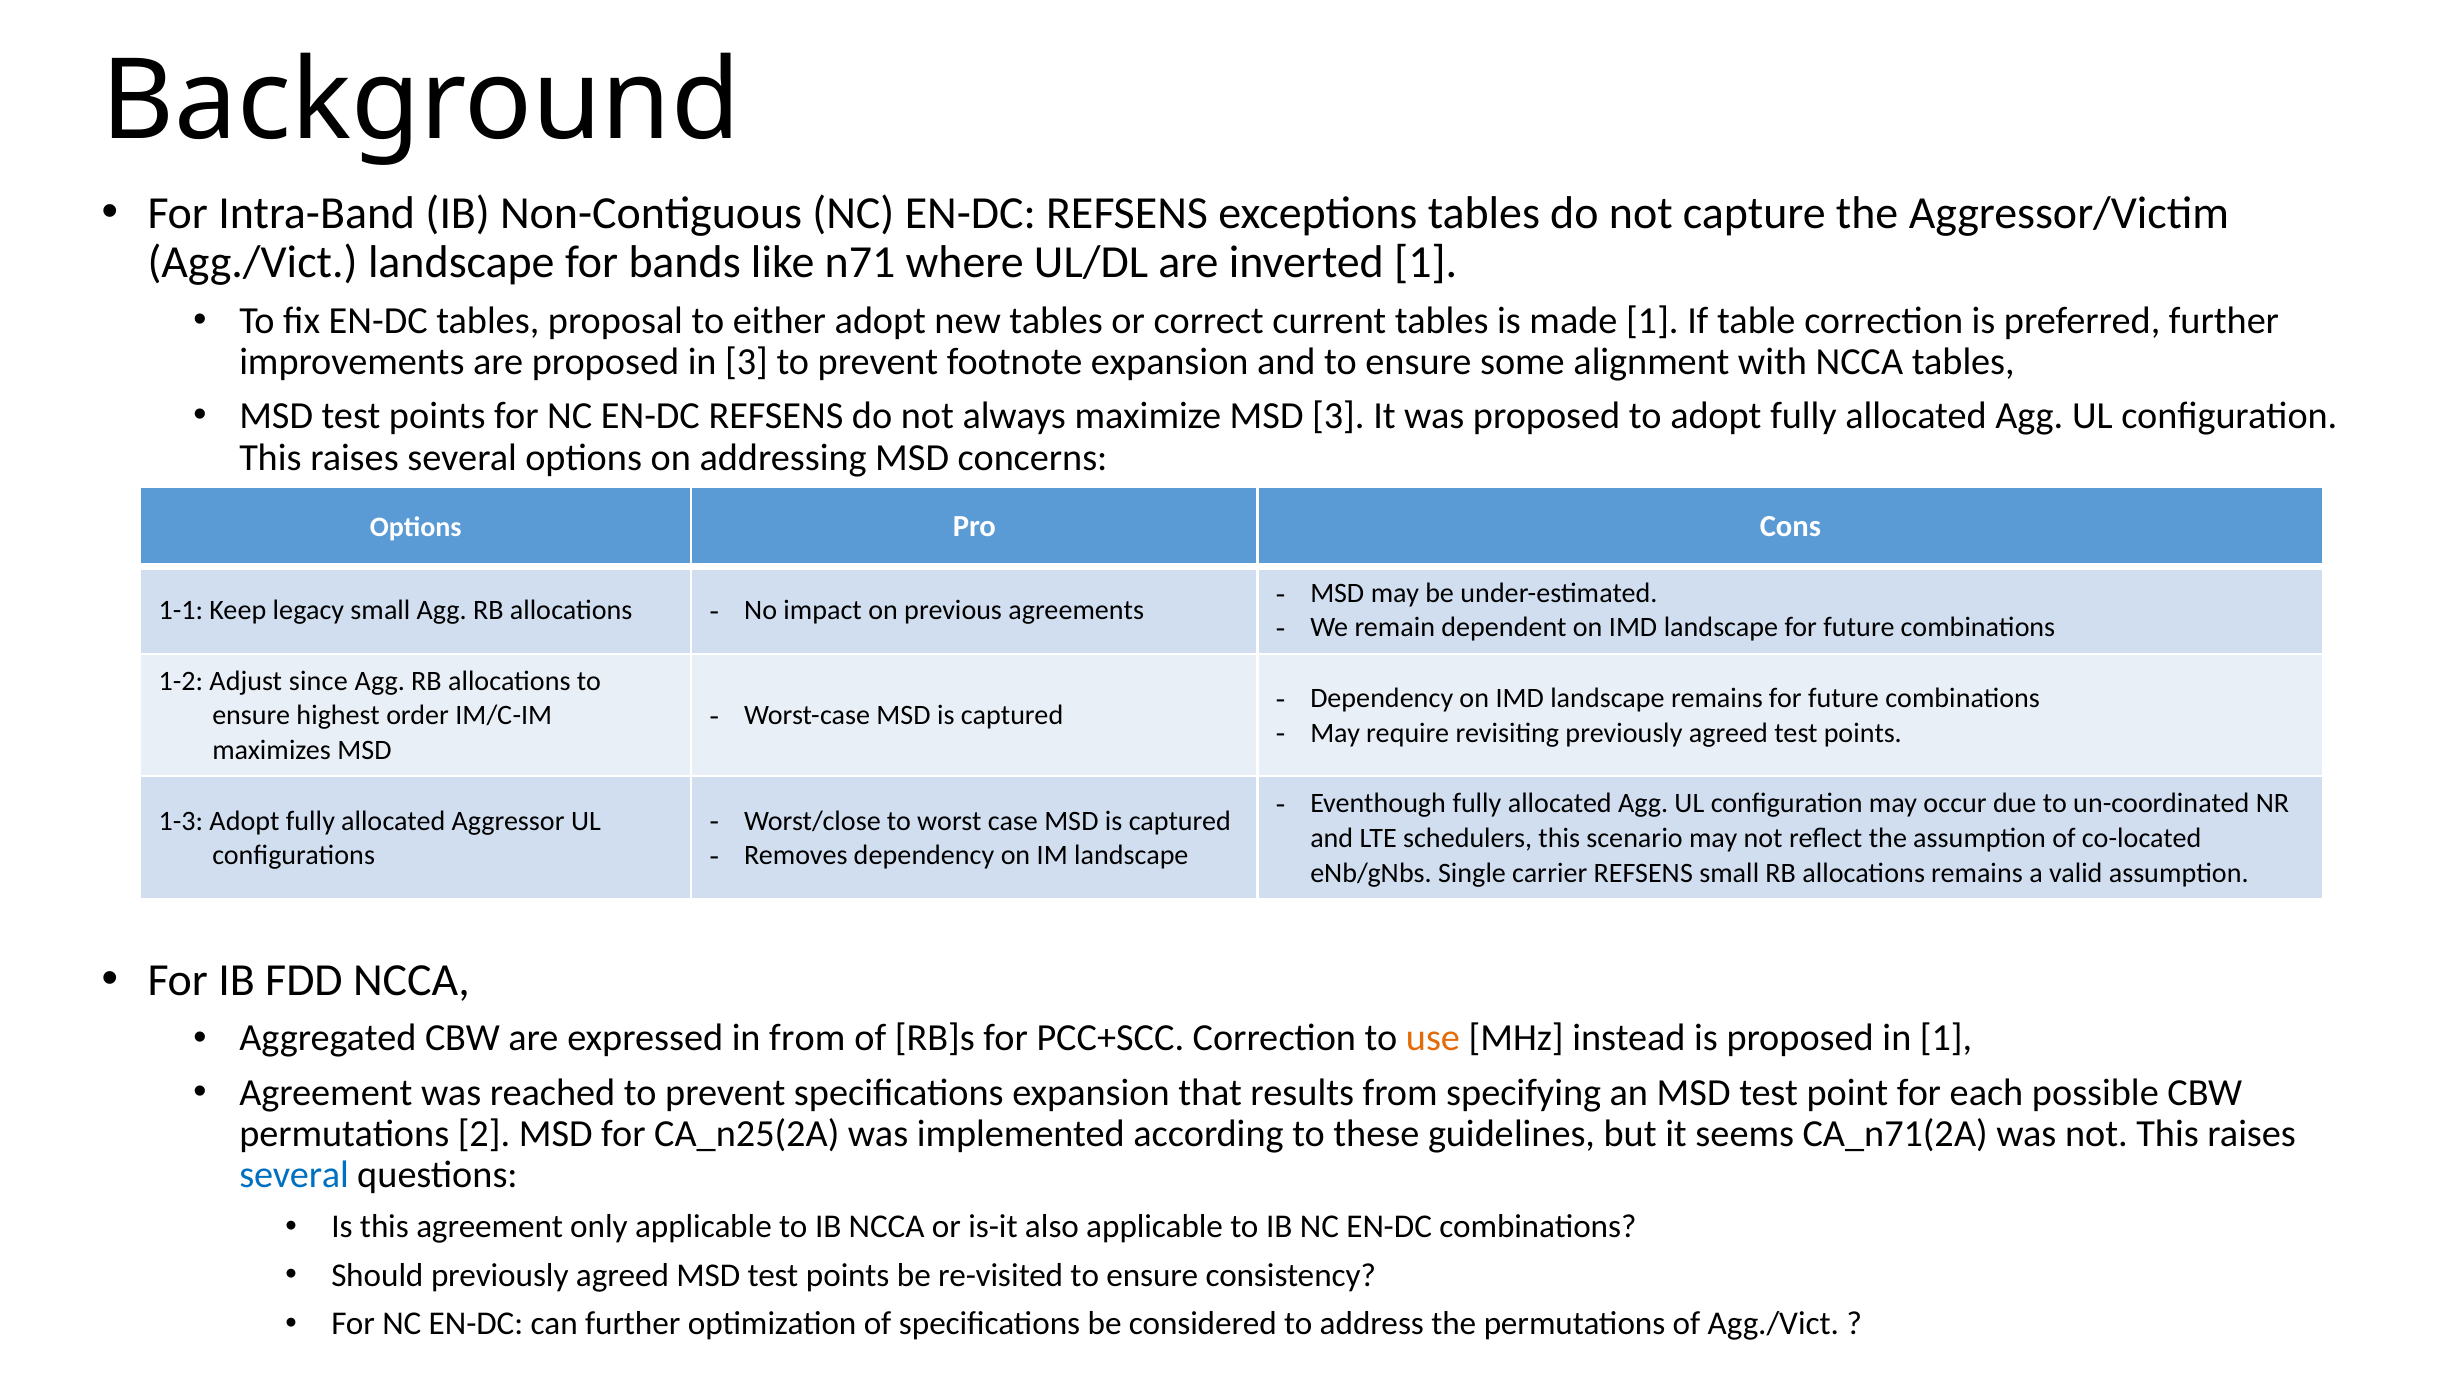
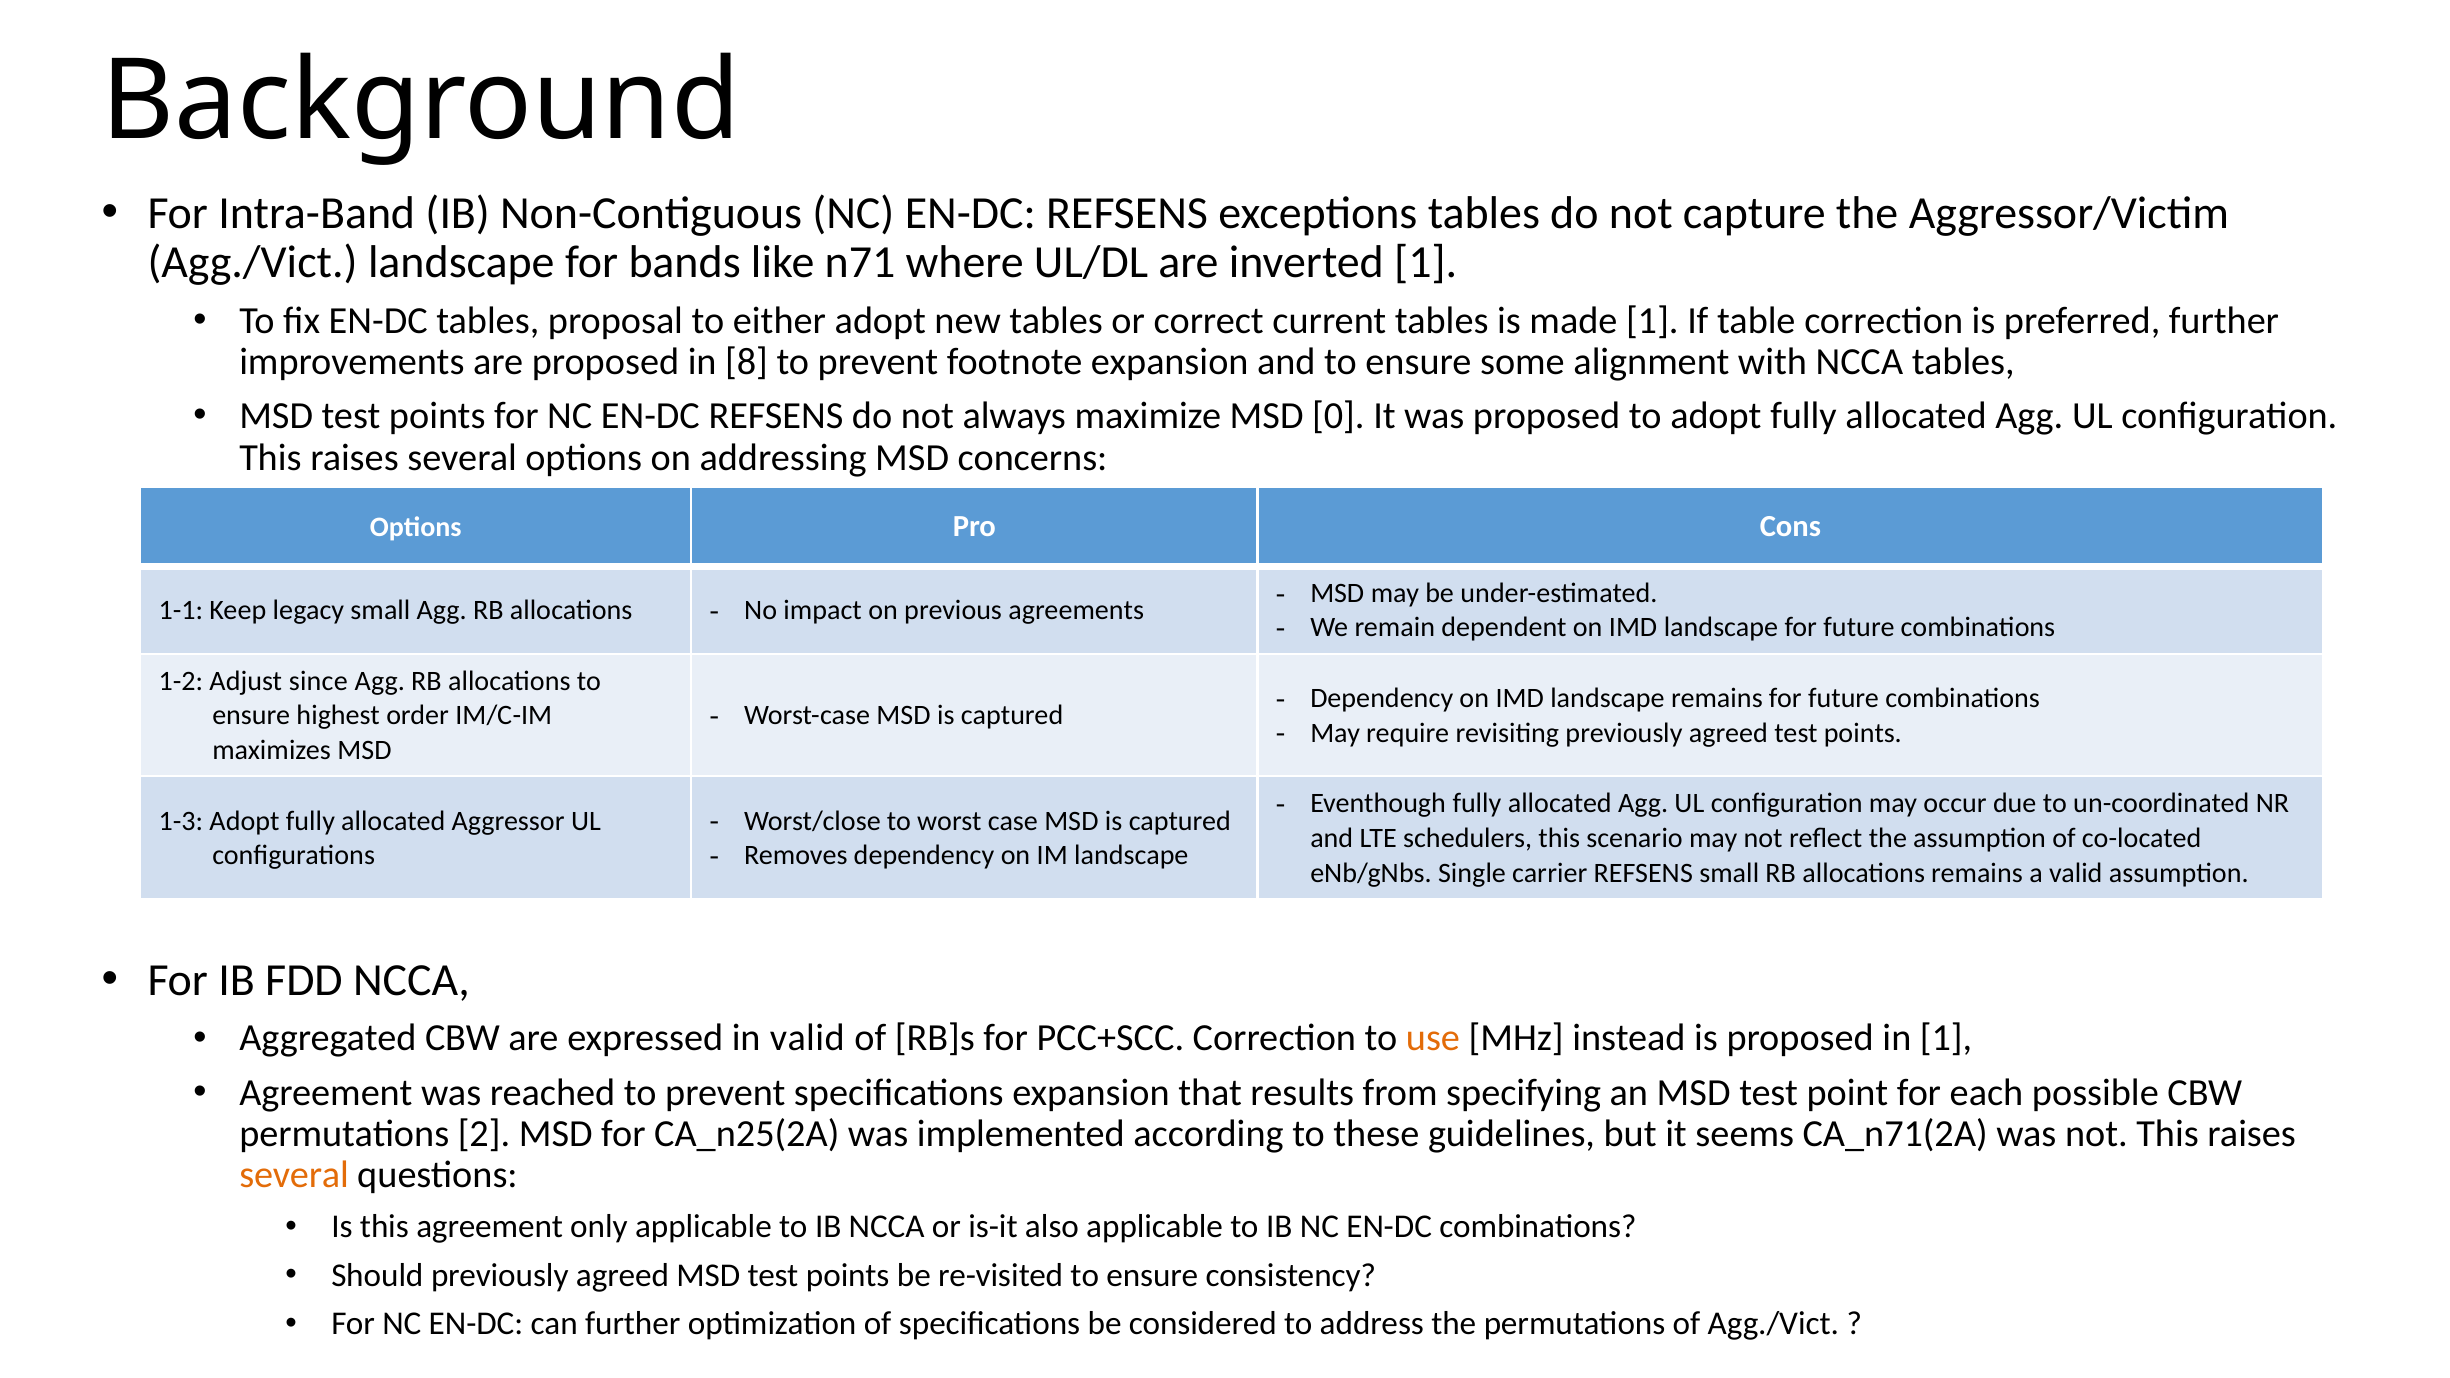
in 3: 3 -> 8
MSD 3: 3 -> 0
in from: from -> valid
several at (294, 1175) colour: blue -> orange
